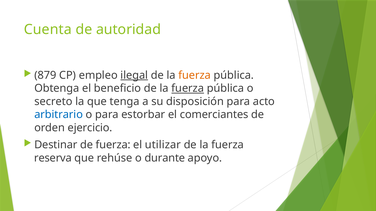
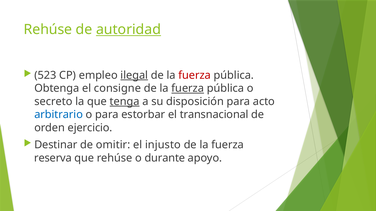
Cuenta at (48, 30): Cuenta -> Rehúse
autoridad underline: none -> present
879: 879 -> 523
fuerza at (195, 75) colour: orange -> red
beneficio: beneficio -> consigne
tenga underline: none -> present
comerciantes: comerciantes -> transnacional
de fuerza: fuerza -> omitir
utilizar: utilizar -> injusto
